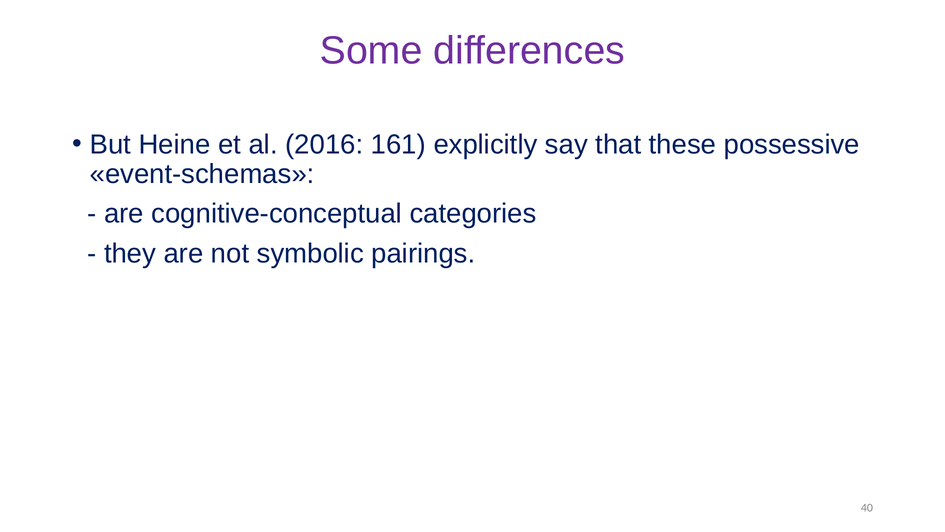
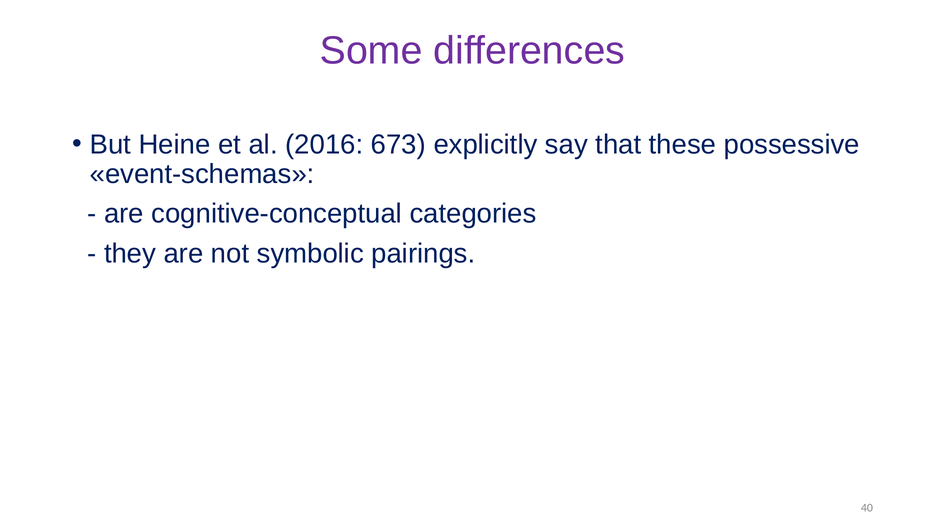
161: 161 -> 673
